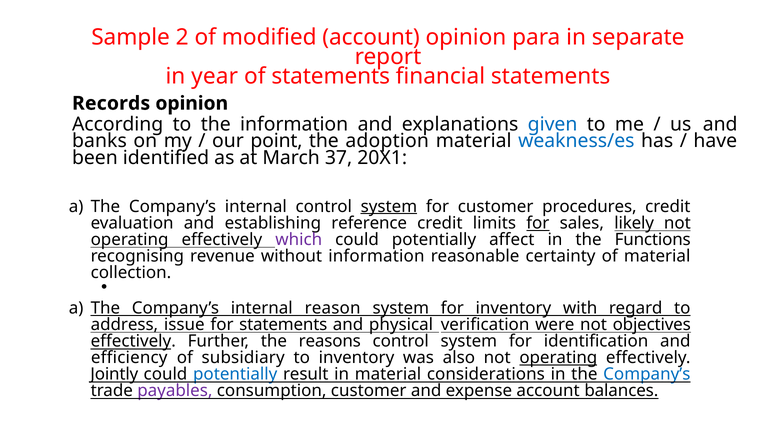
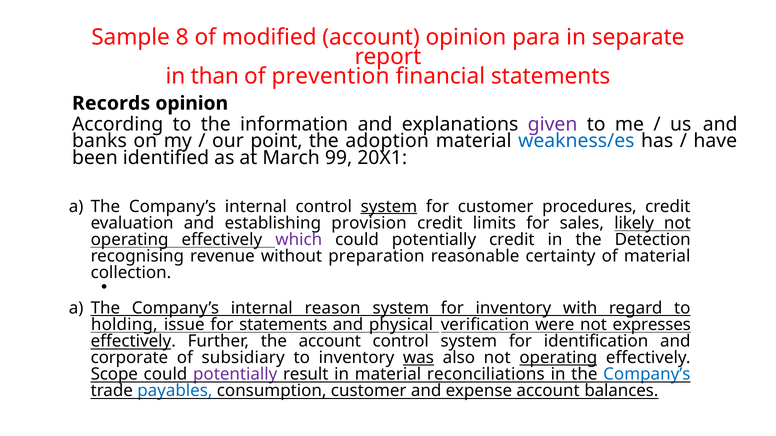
2: 2 -> 8
year: year -> than
of statements: statements -> prevention
given colour: blue -> purple
37: 37 -> 99
reference: reference -> provision
for at (538, 223) underline: present -> none
potentially affect: affect -> credit
Functions: Functions -> Detection
without information: information -> preparation
address: address -> holding
objectives: objectives -> expresses
the reasons: reasons -> account
efficiency: efficiency -> corporate
was underline: none -> present
Jointly: Jointly -> Scope
potentially at (235, 375) colour: blue -> purple
considerations: considerations -> reconciliations
payables colour: purple -> blue
